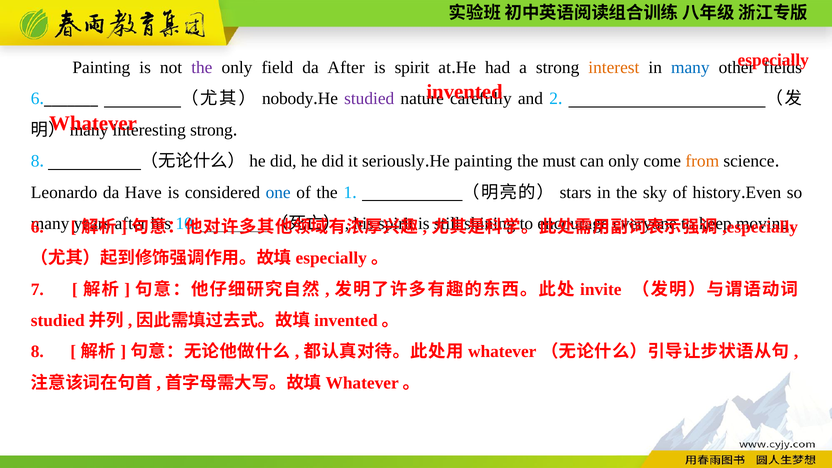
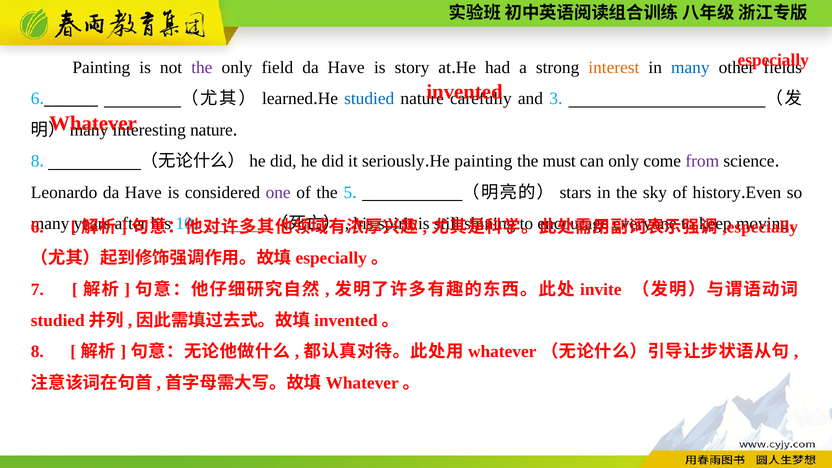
field da After: After -> Have
is spirit: spirit -> story
nobody: nobody -> learned
studied colour: purple -> blue
2: 2 -> 3
interesting strong: strong -> nature
from colour: orange -> purple
one colour: blue -> purple
1: 1 -> 5
